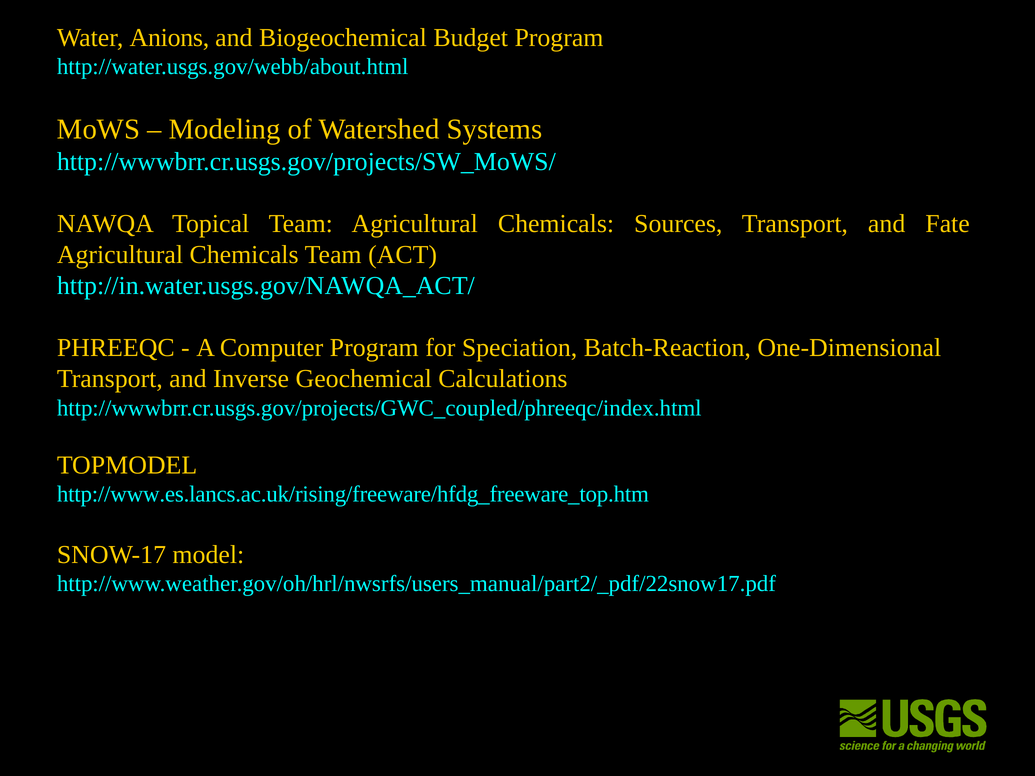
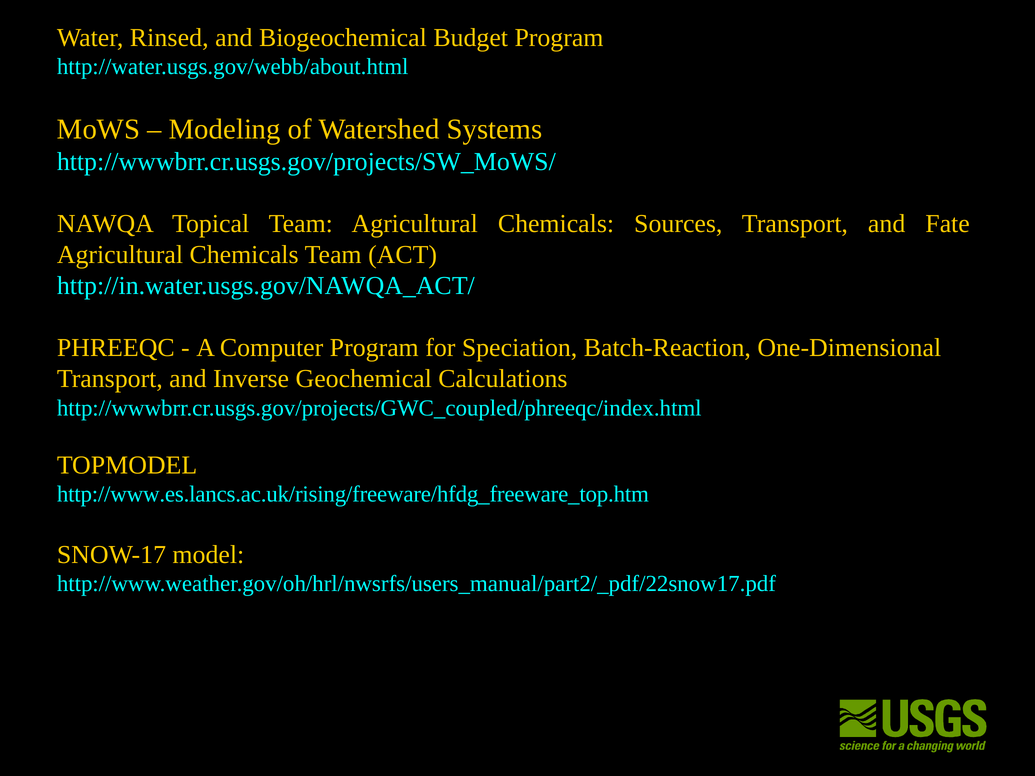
Anions: Anions -> Rinsed
